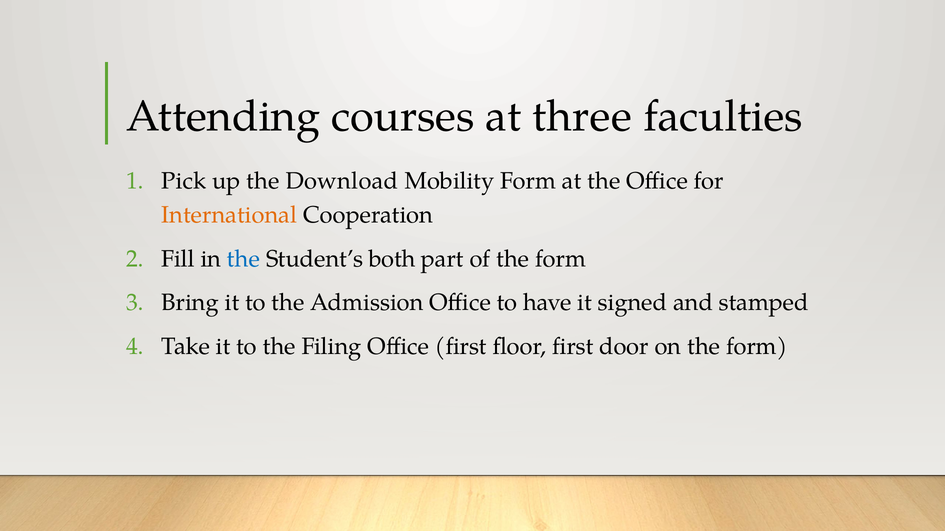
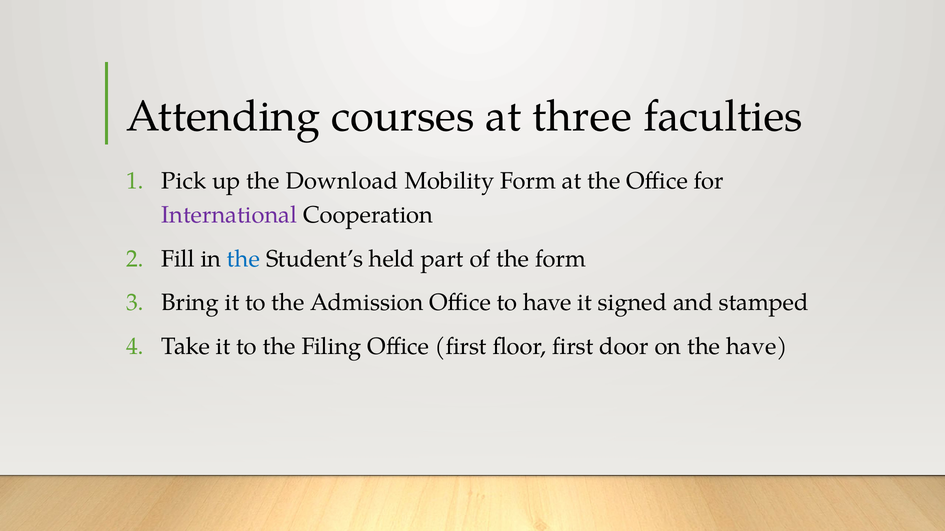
International colour: orange -> purple
both: both -> held
on the form: form -> have
